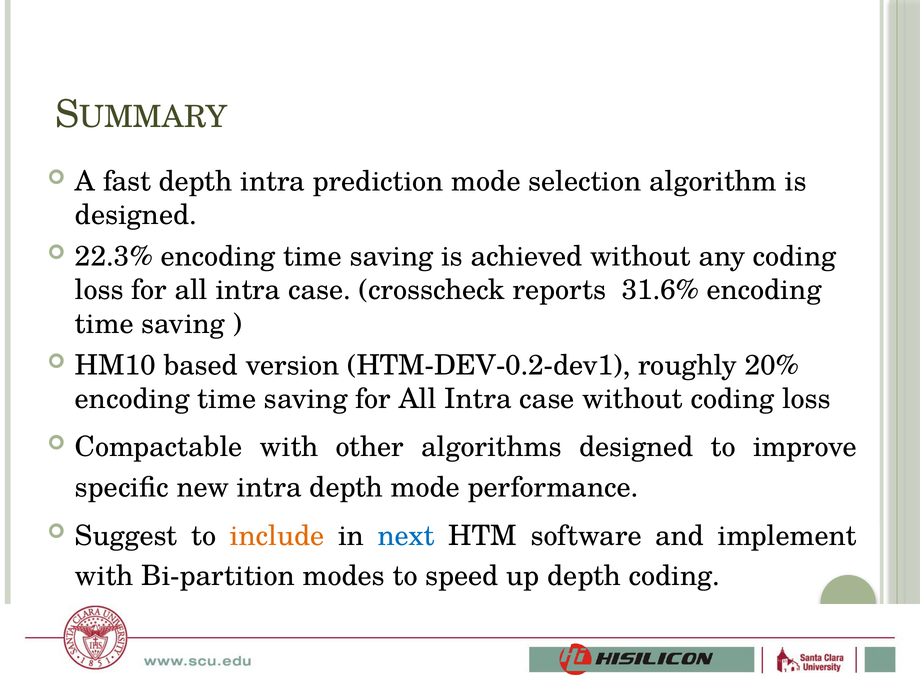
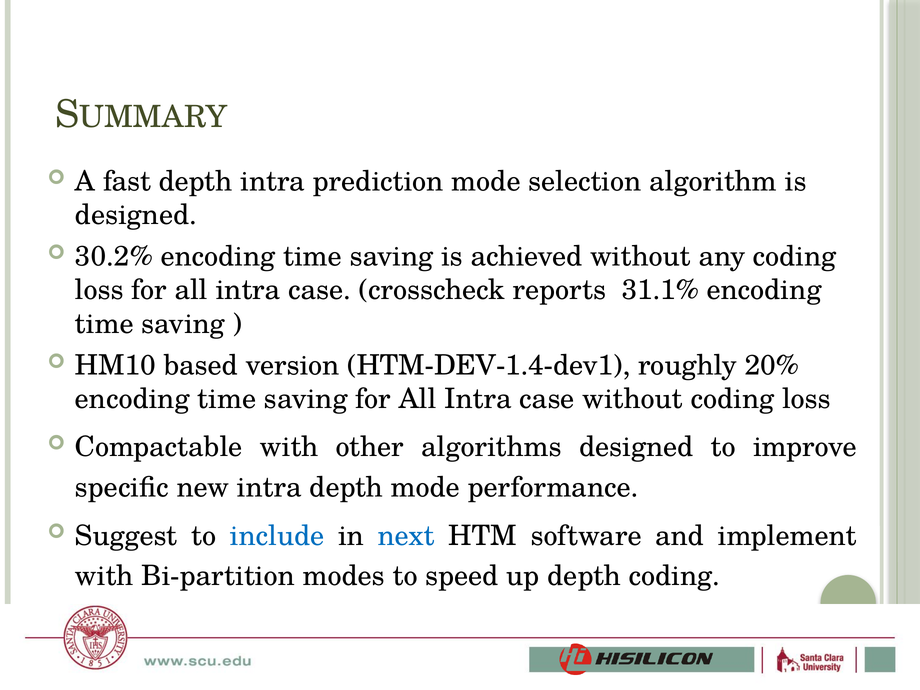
22.3%: 22.3% -> 30.2%
31.6%: 31.6% -> 31.1%
HTM-DEV-0.2-dev1: HTM-DEV-0.2-dev1 -> HTM-DEV-1.4-dev1
include colour: orange -> blue
